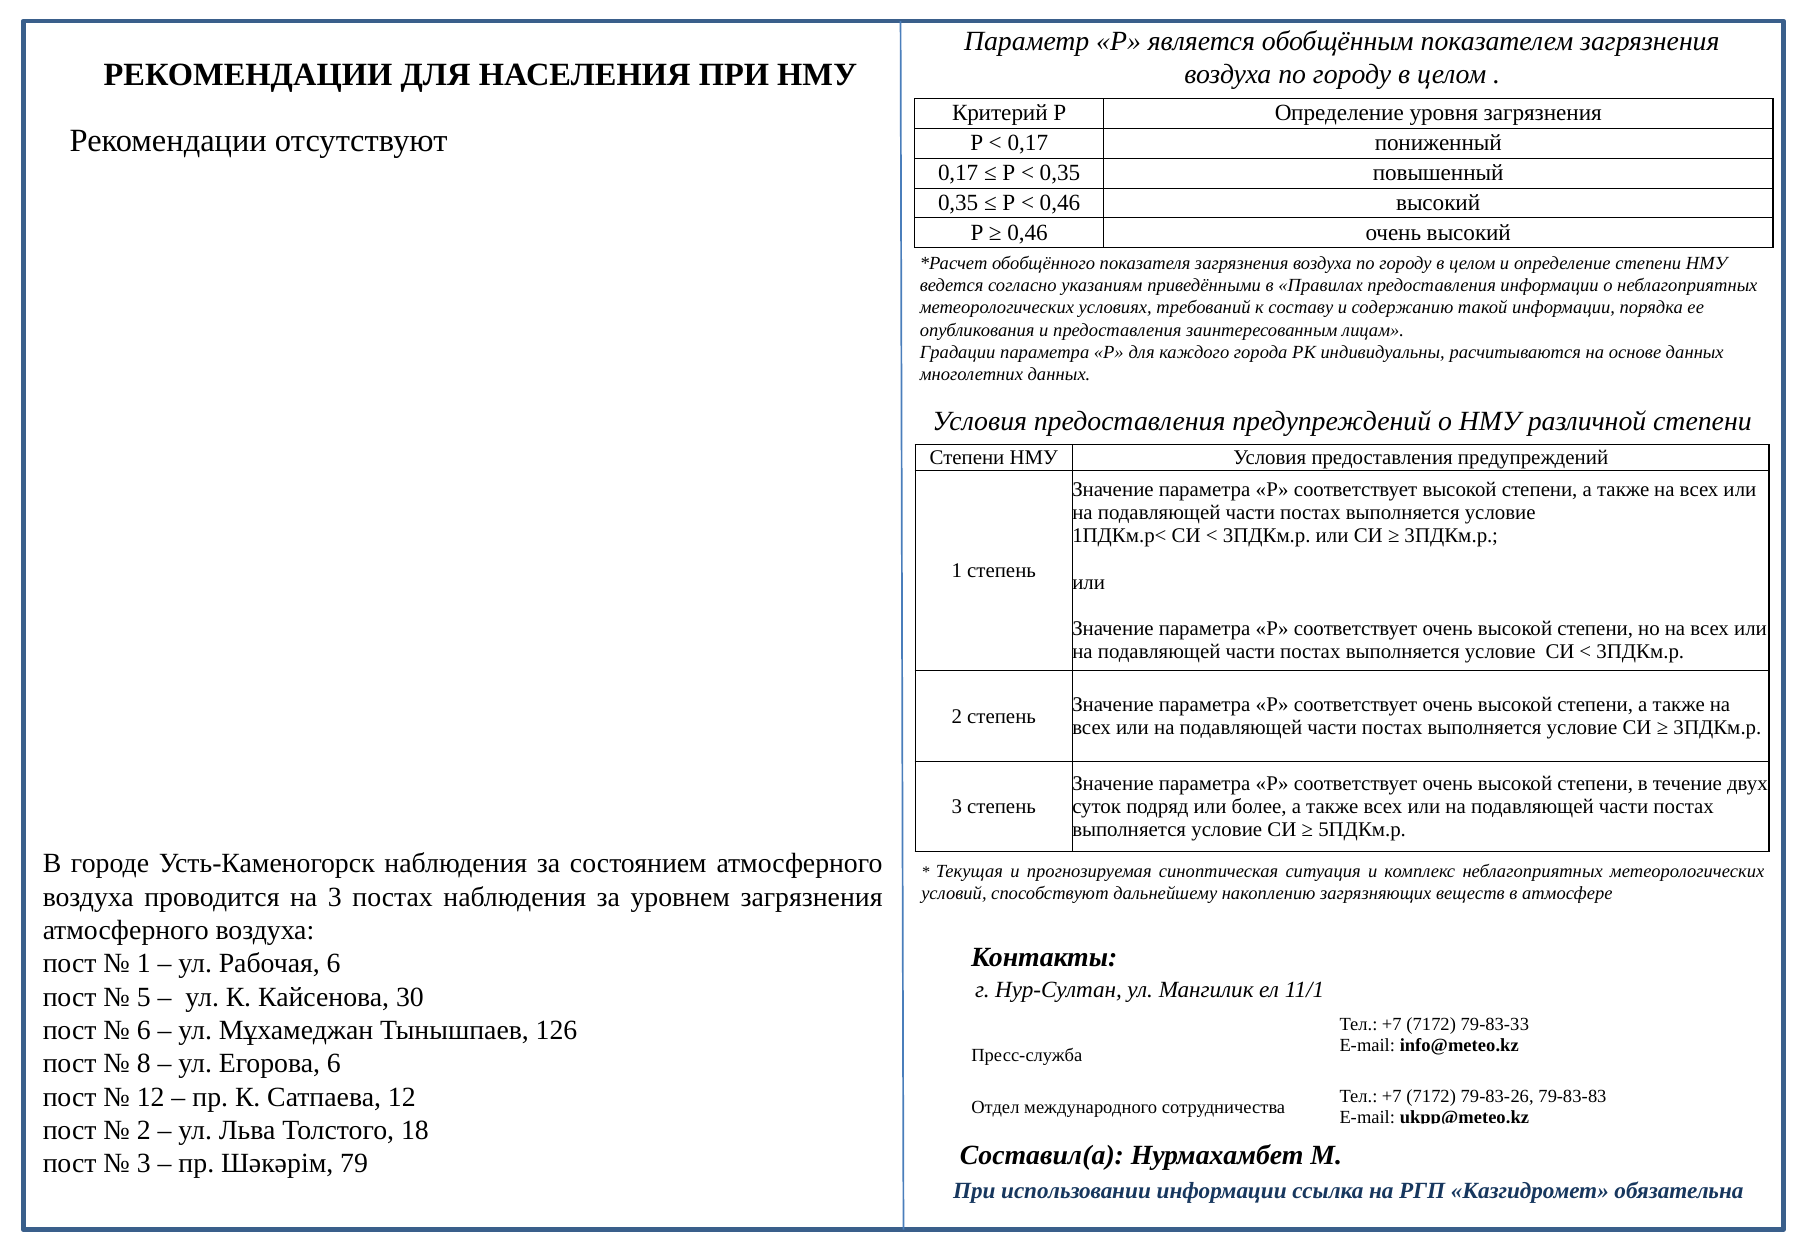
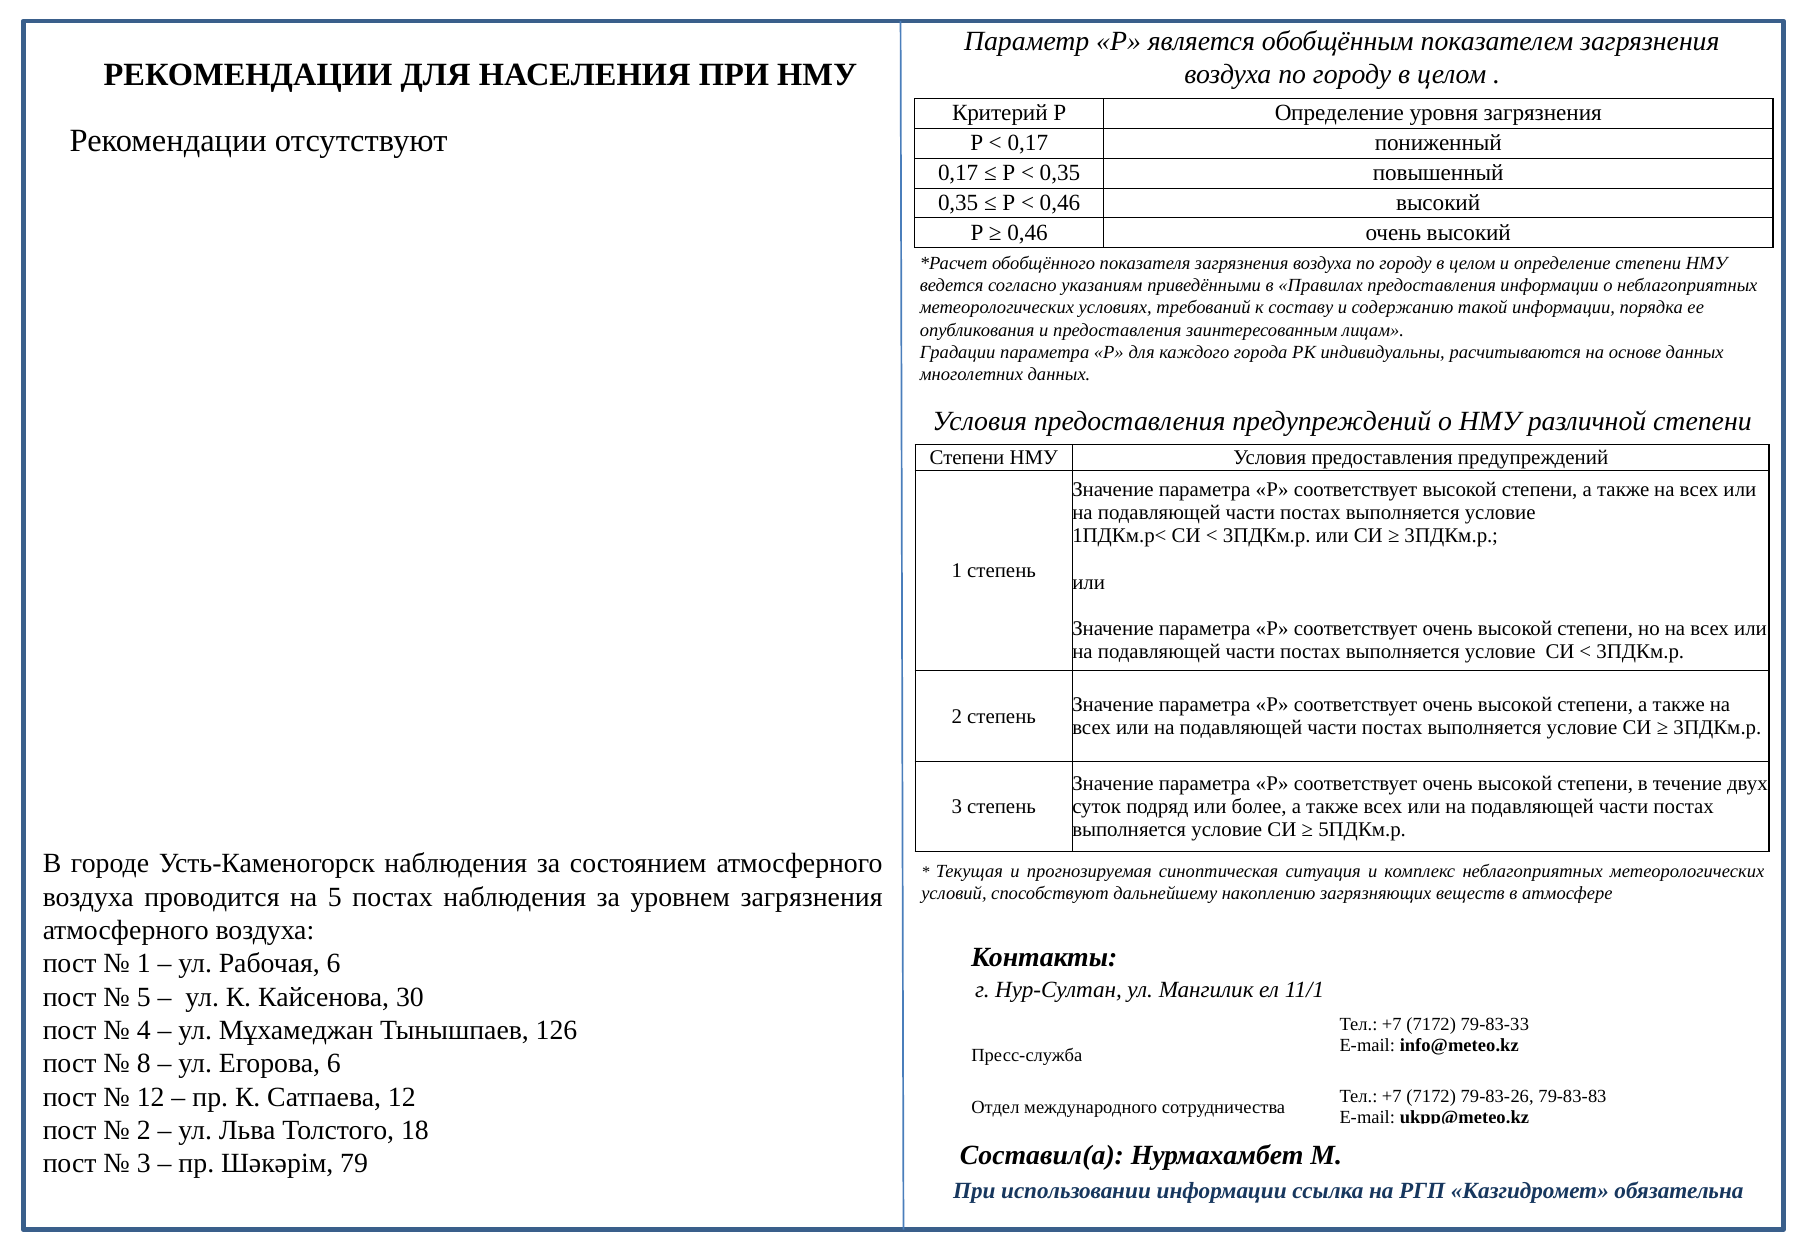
на 3: 3 -> 5
6 at (144, 1030): 6 -> 4
